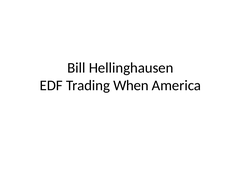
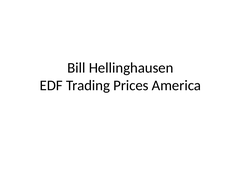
When: When -> Prices
